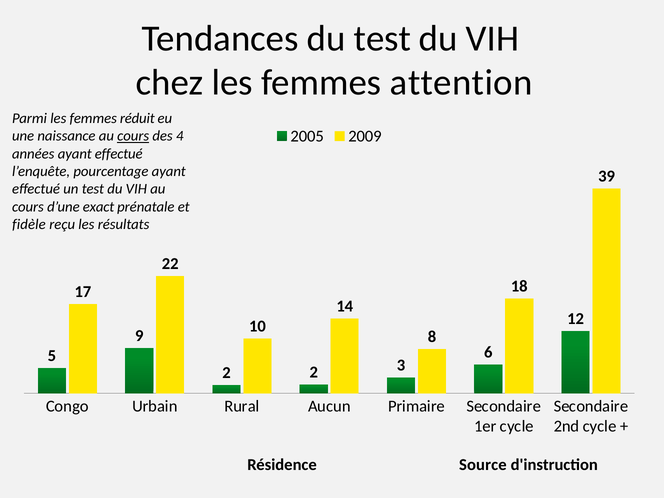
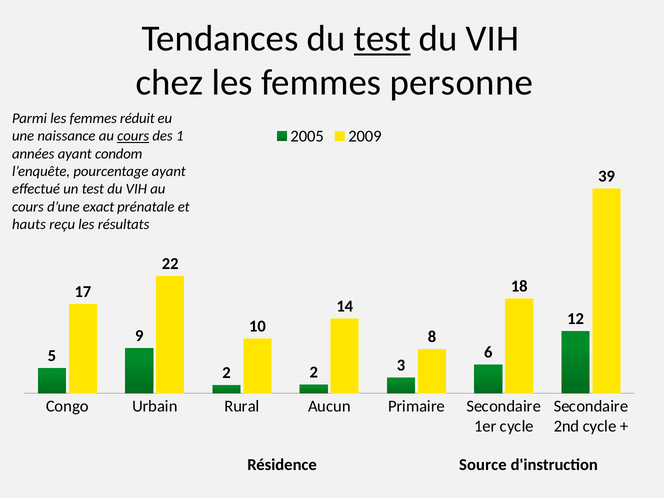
test at (382, 39) underline: none -> present
attention: attention -> personne
4: 4 -> 1
années ayant effectué: effectué -> condom
fidèle: fidèle -> hauts
